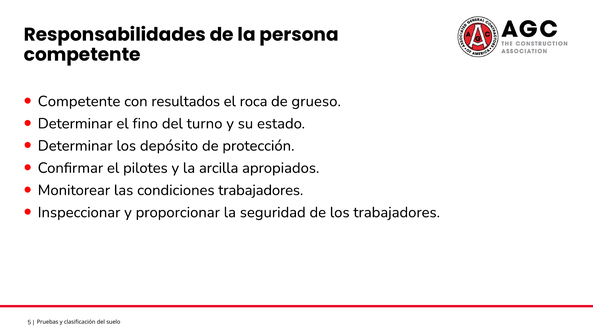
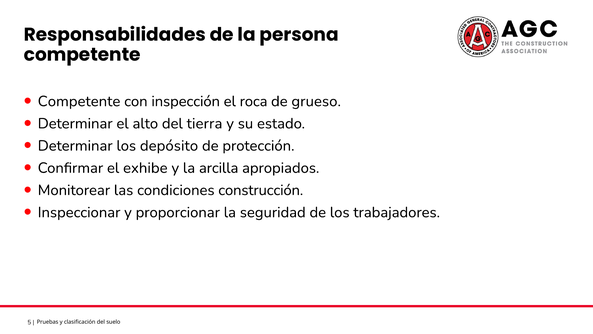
resultados: resultados -> inspección
fino: fino -> alto
turno: turno -> tierra
pilotes: pilotes -> exhibe
condiciones trabajadores: trabajadores -> construcción
